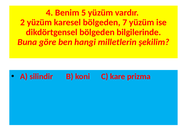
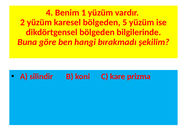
5: 5 -> 1
7: 7 -> 5
milletlerin: milletlerin -> bırakmadı
